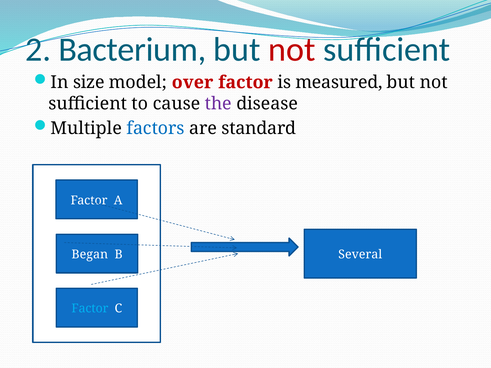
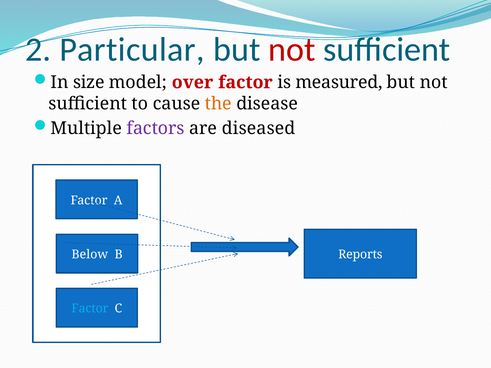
Bacterium: Bacterium -> Particular
the colour: purple -> orange
factors colour: blue -> purple
standard: standard -> diseased
Began: Began -> Below
Several: Several -> Reports
